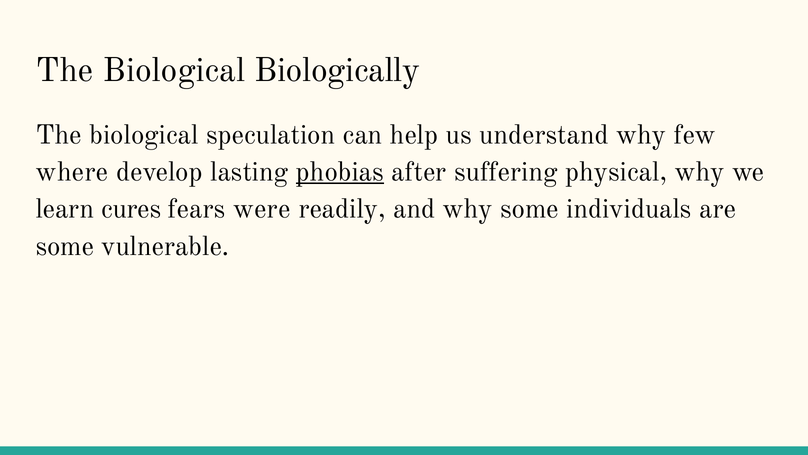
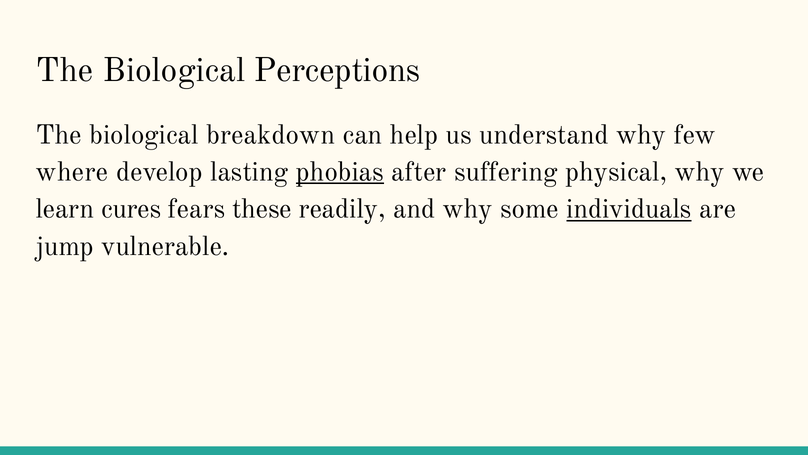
Biologically: Biologically -> Perceptions
speculation: speculation -> breakdown
were: were -> these
individuals underline: none -> present
some at (65, 246): some -> jump
